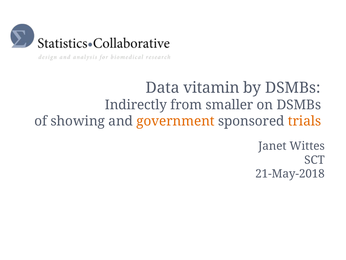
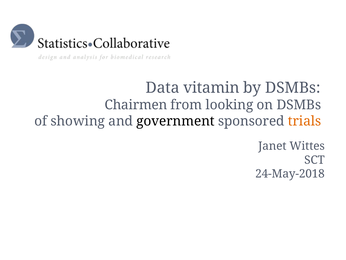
Indirectly: Indirectly -> Chairmen
smaller: smaller -> looking
government colour: orange -> black
21-May-2018: 21-May-2018 -> 24-May-2018
